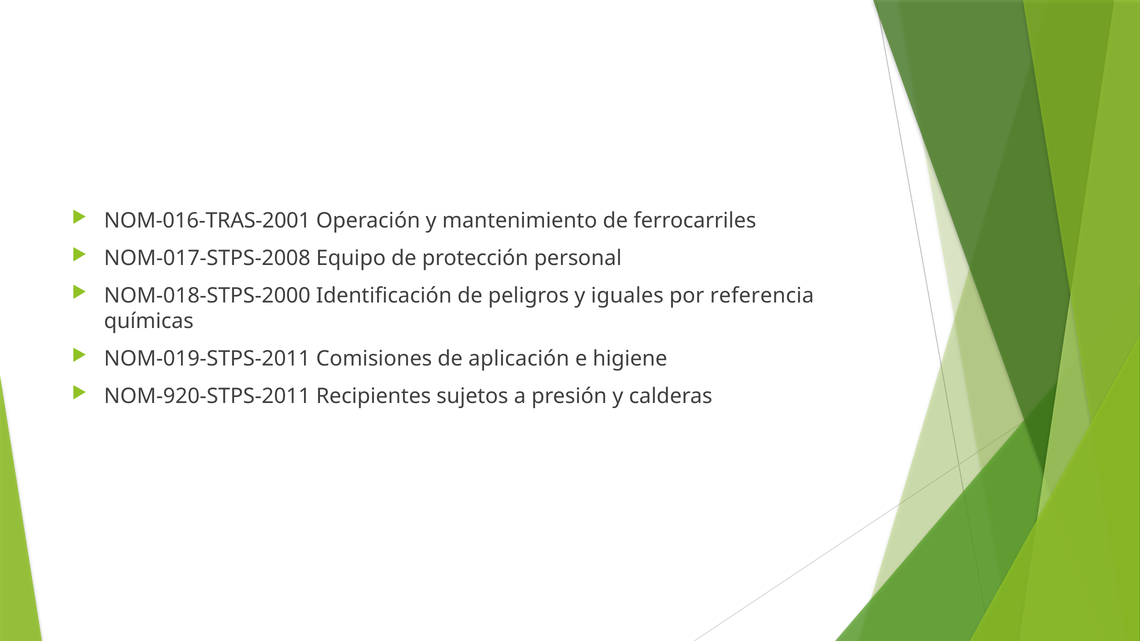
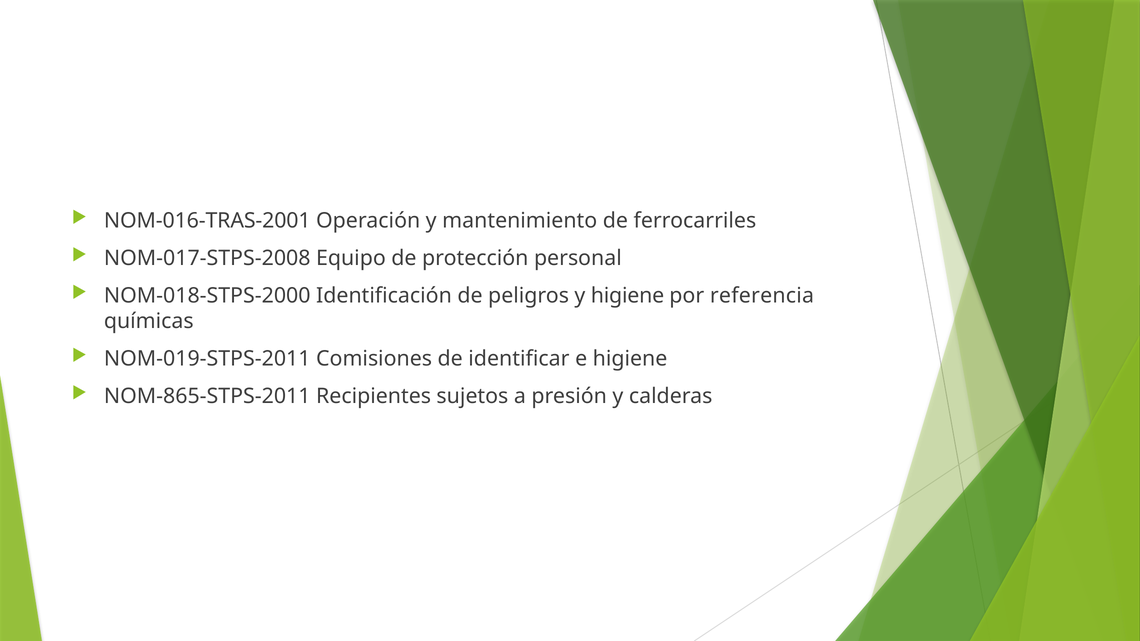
y iguales: iguales -> higiene
aplicación: aplicación -> identificar
NOM-920-STPS-2011: NOM-920-STPS-2011 -> NOM-865-STPS-2011
